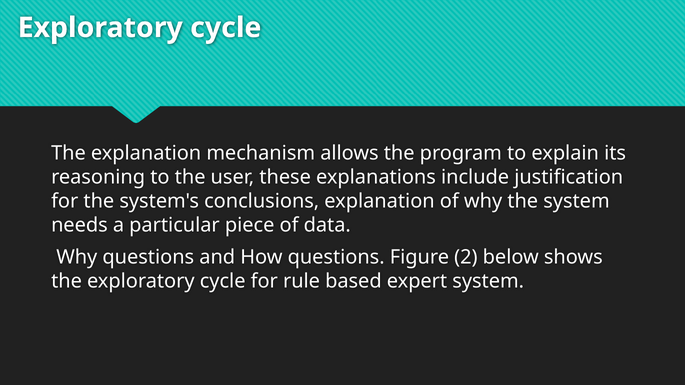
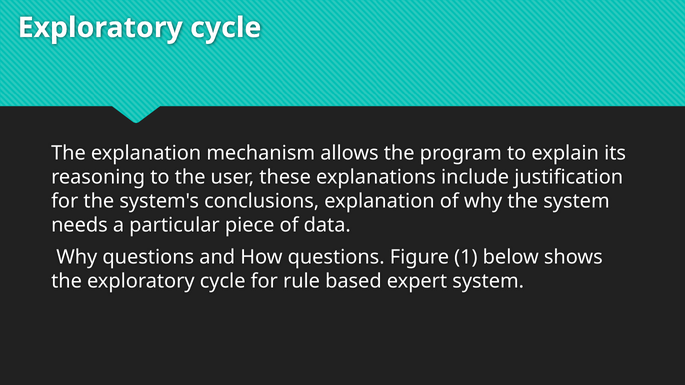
2: 2 -> 1
